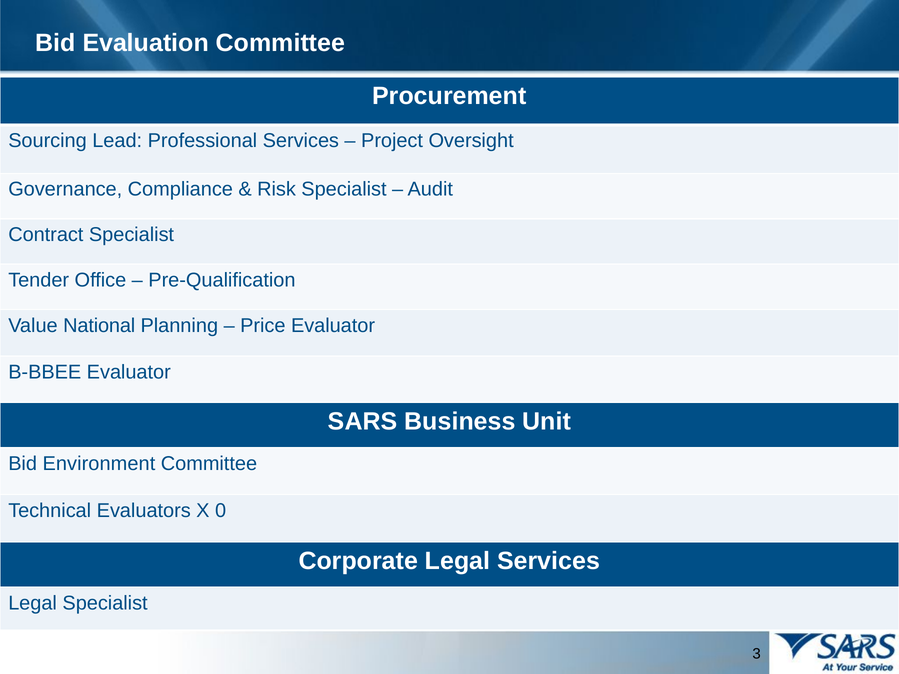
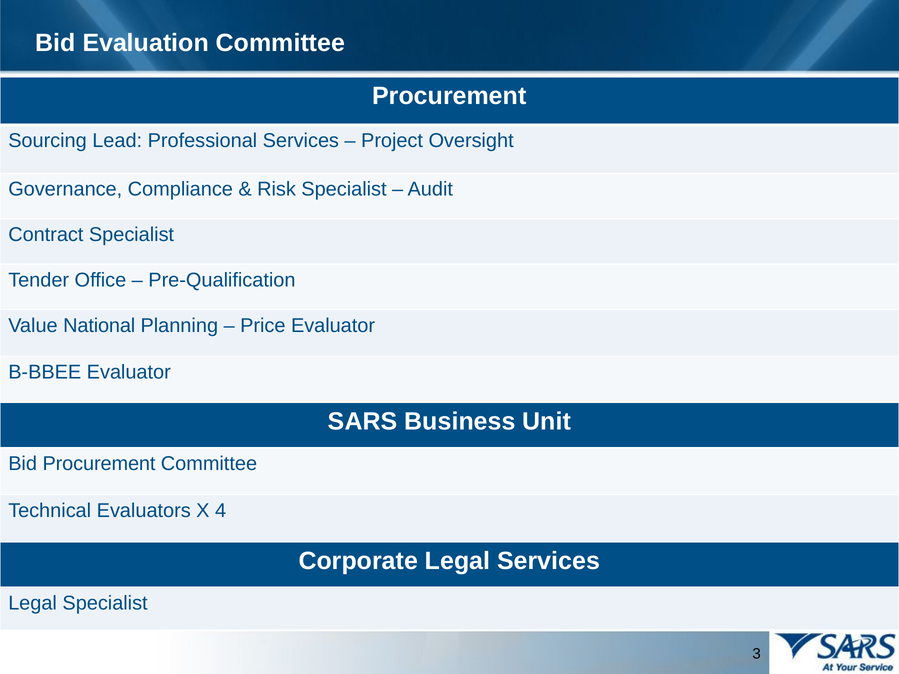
Bid Environment: Environment -> Procurement
0: 0 -> 4
